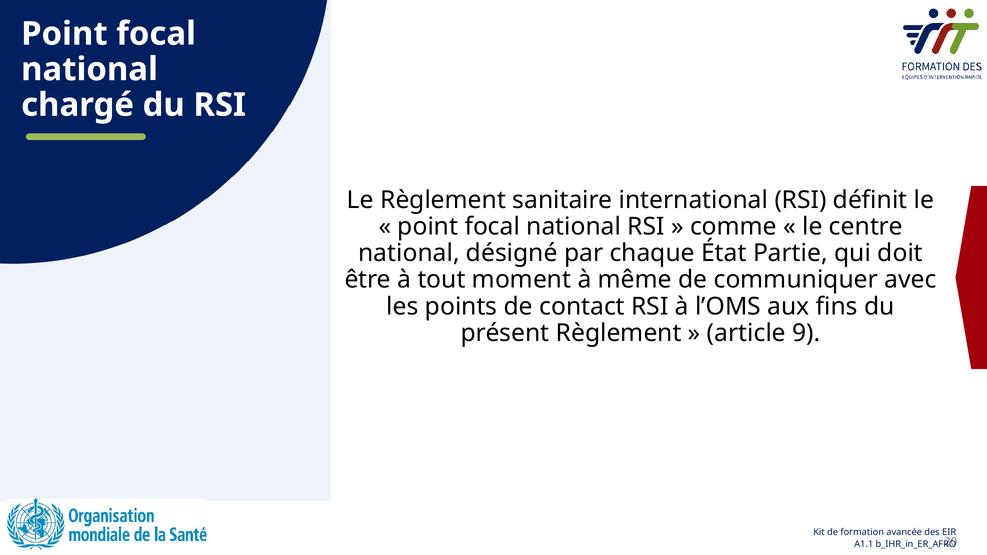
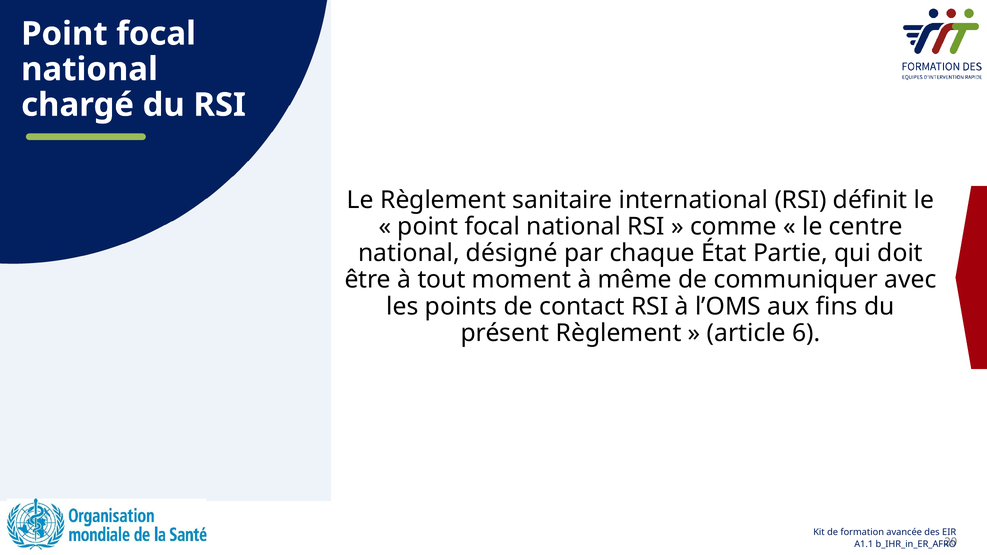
9: 9 -> 6
